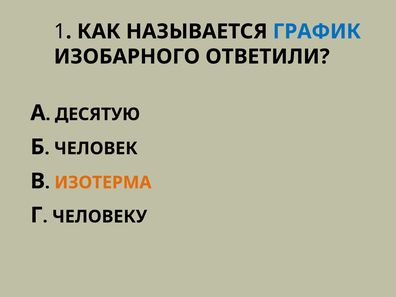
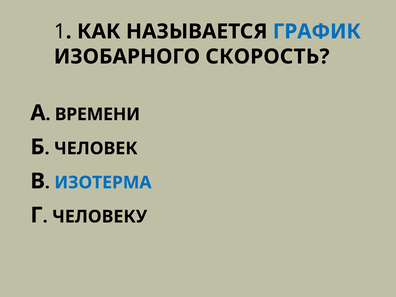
ОТВЕТИЛИ: ОТВЕТИЛИ -> СКОРОСТЬ
ДЕСЯТУЮ: ДЕСЯТУЮ -> ВРЕМЕНИ
ИЗОТЕРМА colour: orange -> blue
